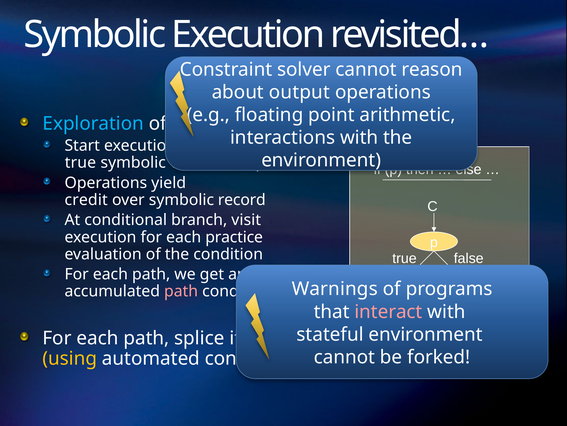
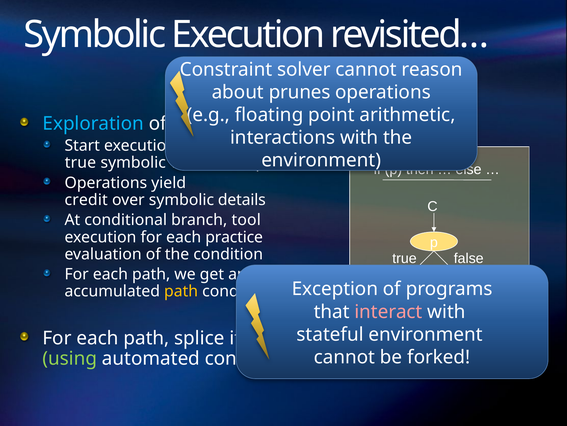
output: output -> prunes
record: record -> details
visit: visit -> tool
Warnings: Warnings -> Exception
path at (181, 291) colour: pink -> yellow
using colour: yellow -> light green
